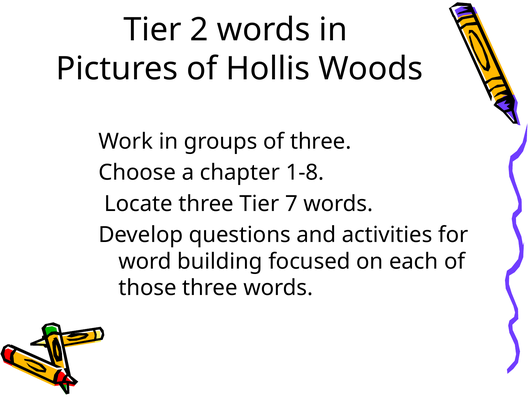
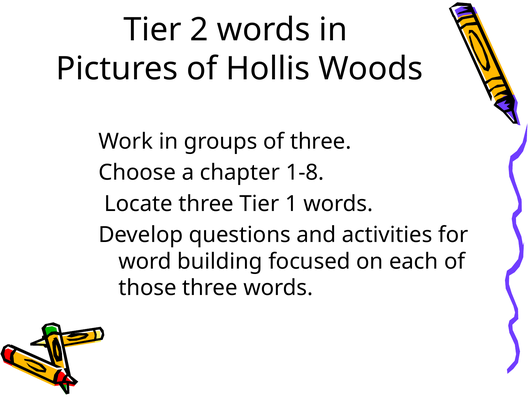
7: 7 -> 1
